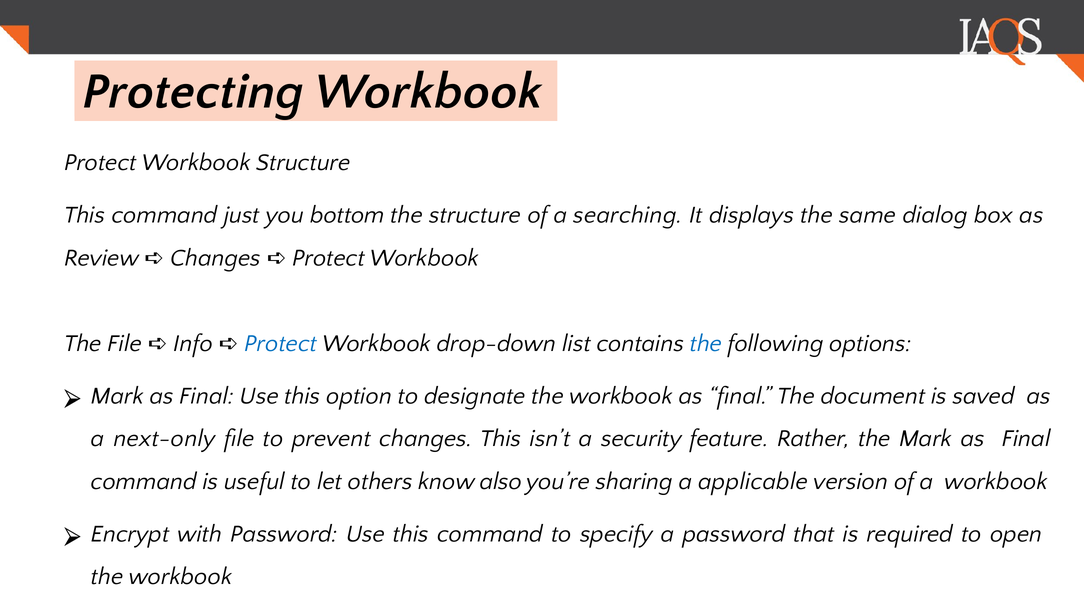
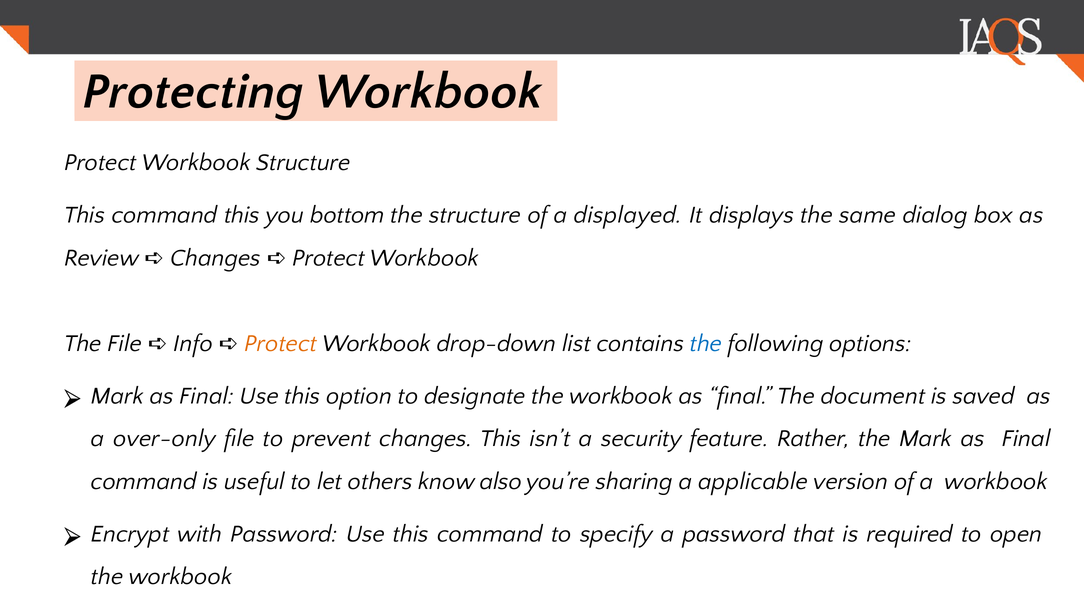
command just: just -> this
searching: searching -> displayed
Protect at (281, 343) colour: blue -> orange
next-only: next-only -> over-only
